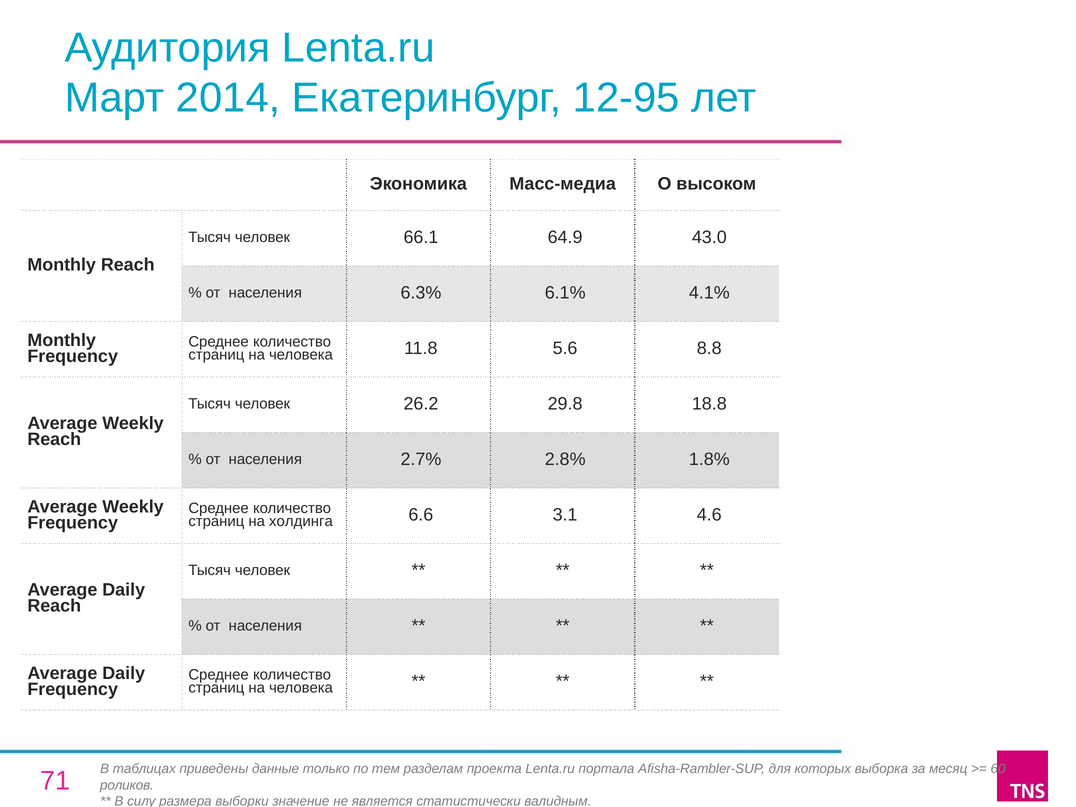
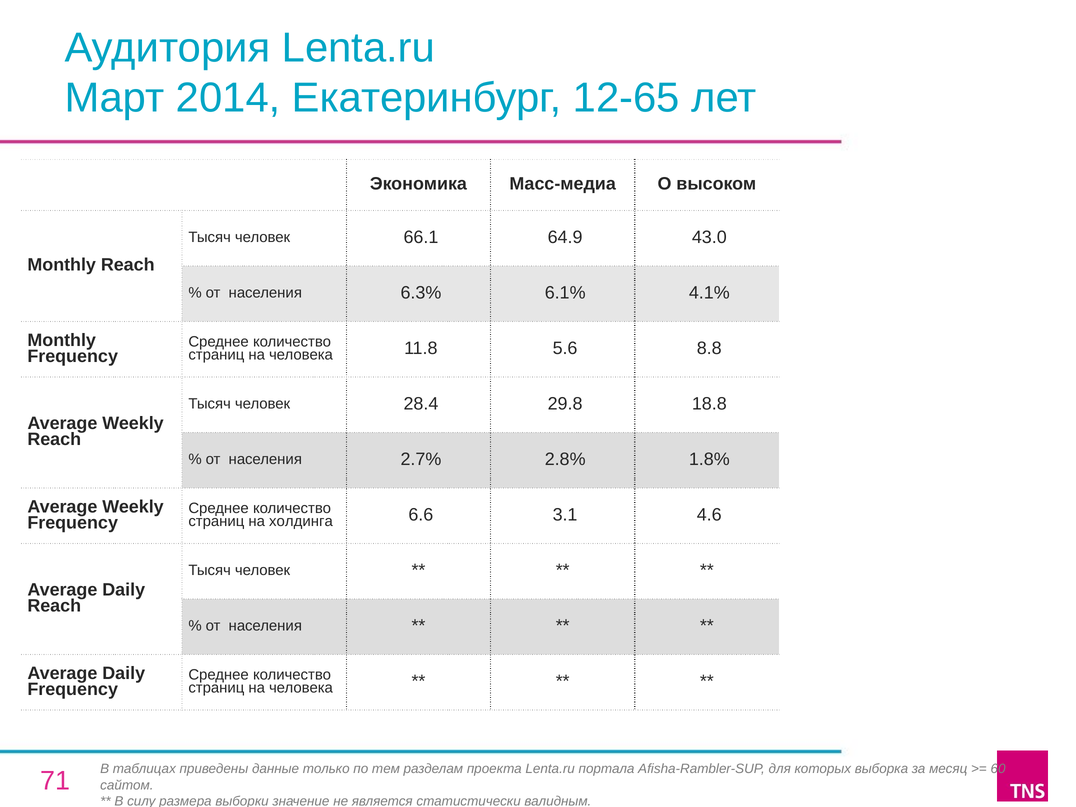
12-95: 12-95 -> 12-65
26.2: 26.2 -> 28.4
роликов: роликов -> сайтом
